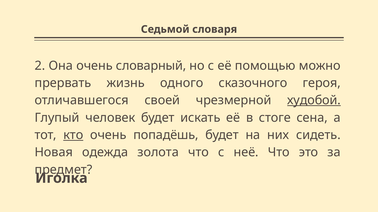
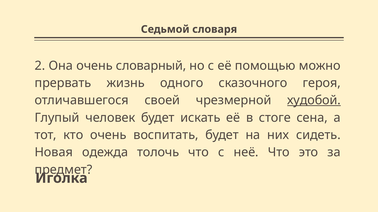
кто underline: present -> none
попадёшь: попадёшь -> воспитать
золота: золота -> толочь
